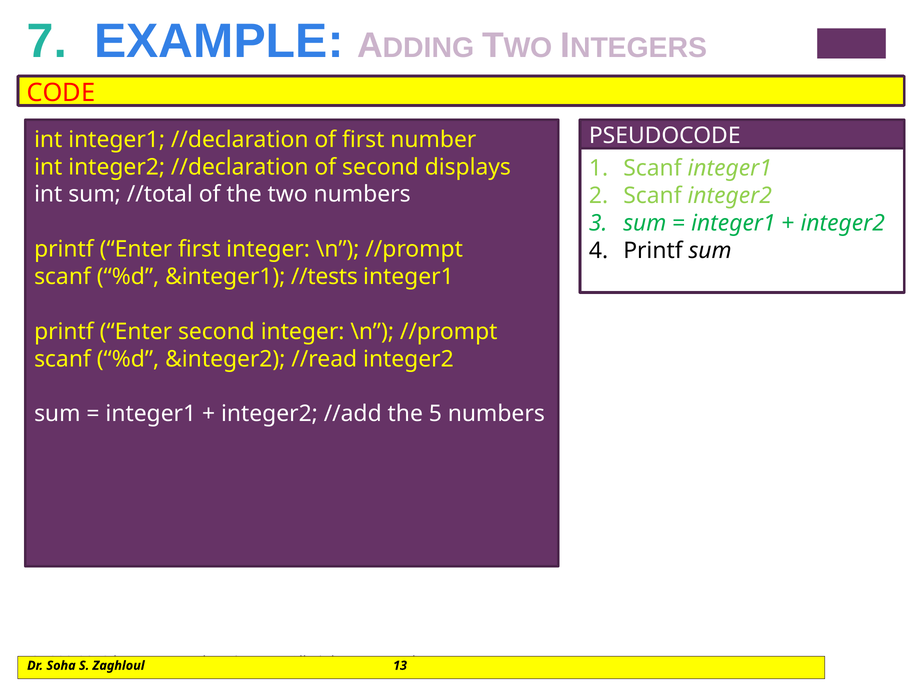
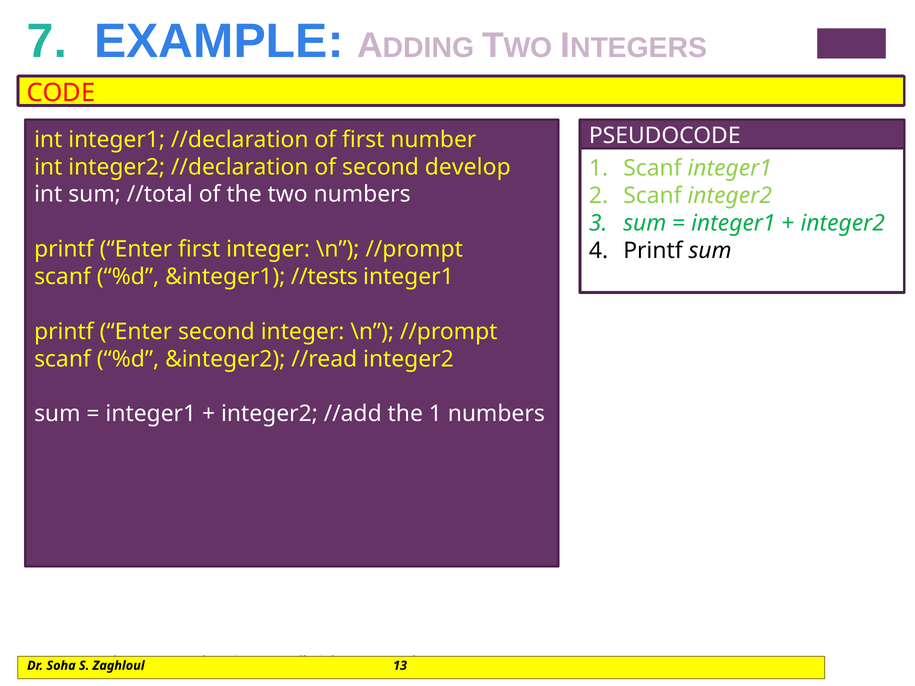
displays: displays -> develop
the 5: 5 -> 1
